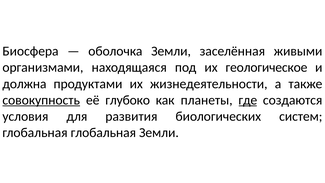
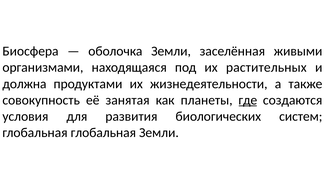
геологическое: геологическое -> растительных
совокупность underline: present -> none
глубоко: глубоко -> занятая
